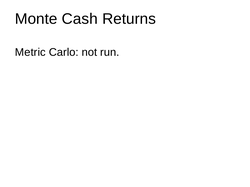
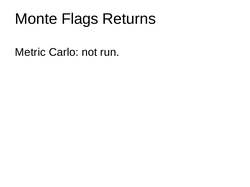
Cash: Cash -> Flags
